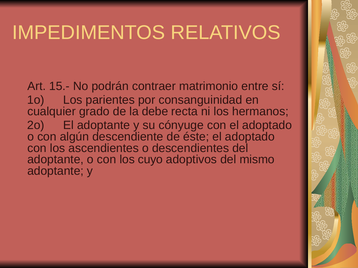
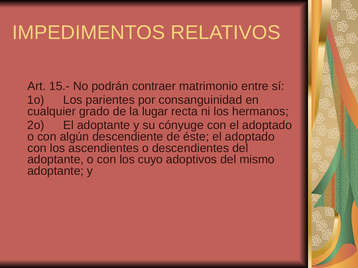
debe: debe -> lugar
